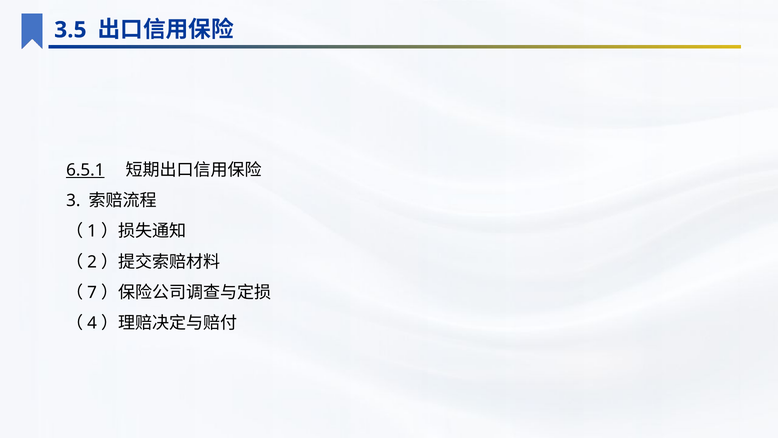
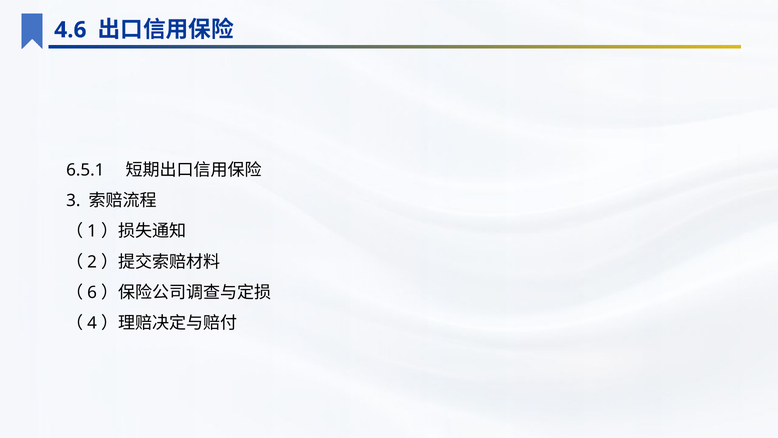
3.5: 3.5 -> 4.6
6.5.1 underline: present -> none
7: 7 -> 6
